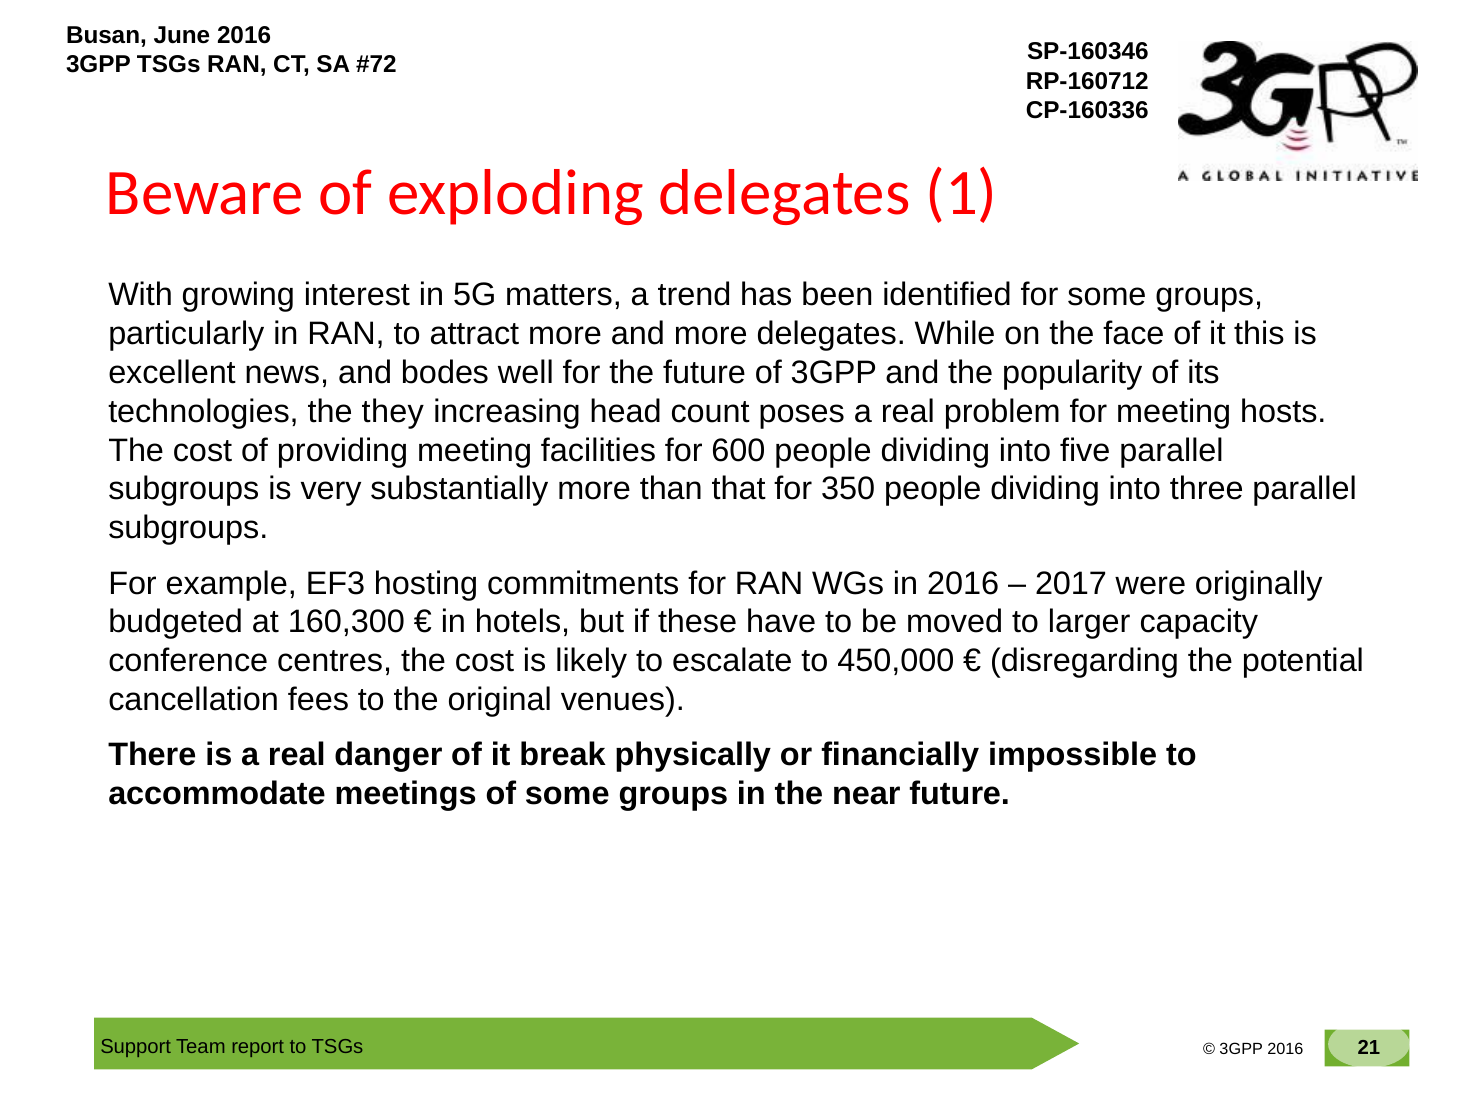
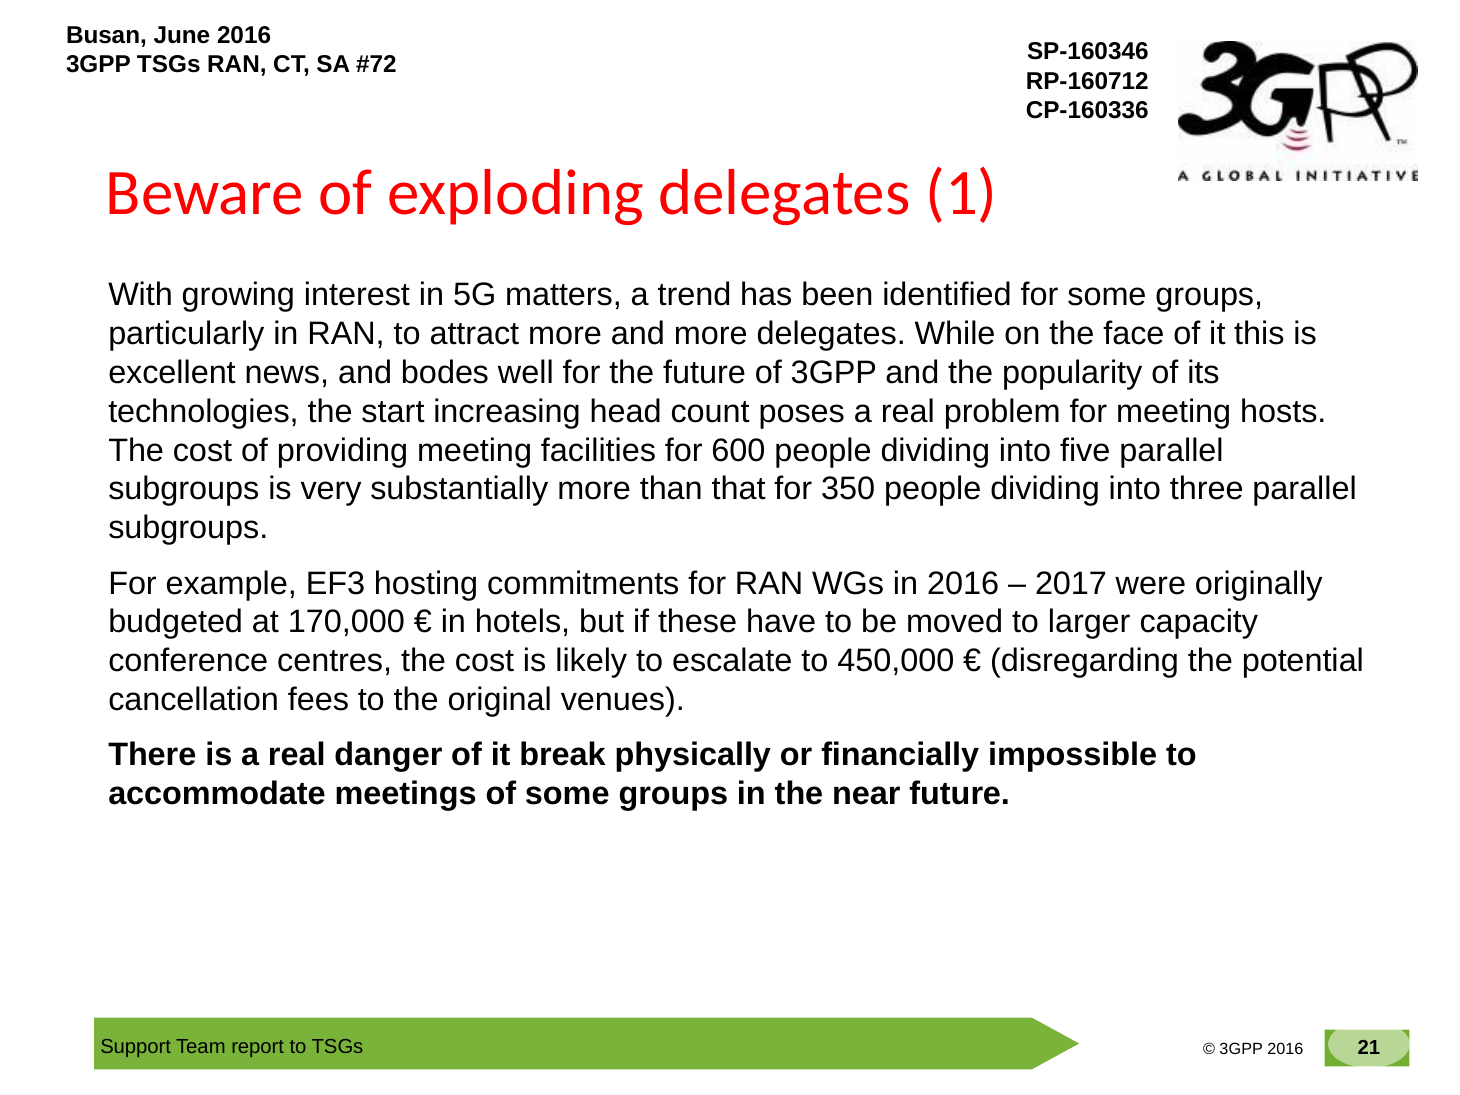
they: they -> start
160,300: 160,300 -> 170,000
